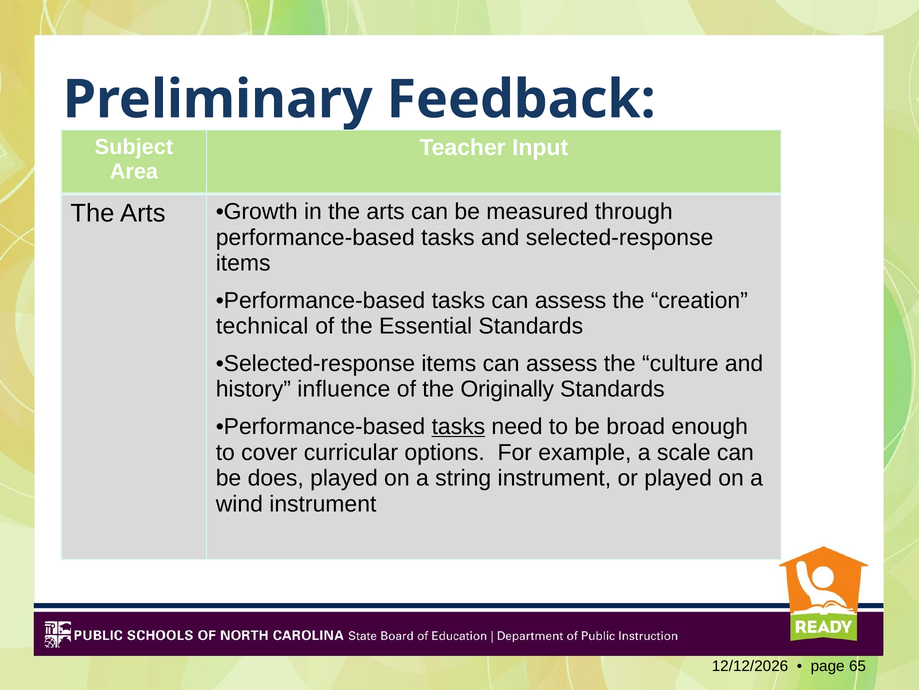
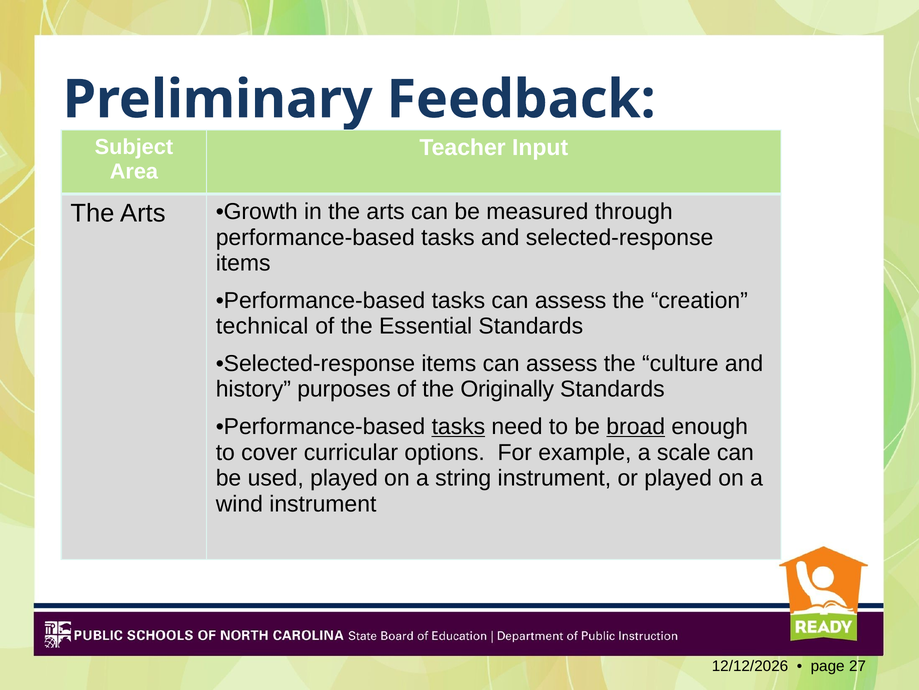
influence: influence -> purposes
broad underline: none -> present
does: does -> used
65: 65 -> 27
